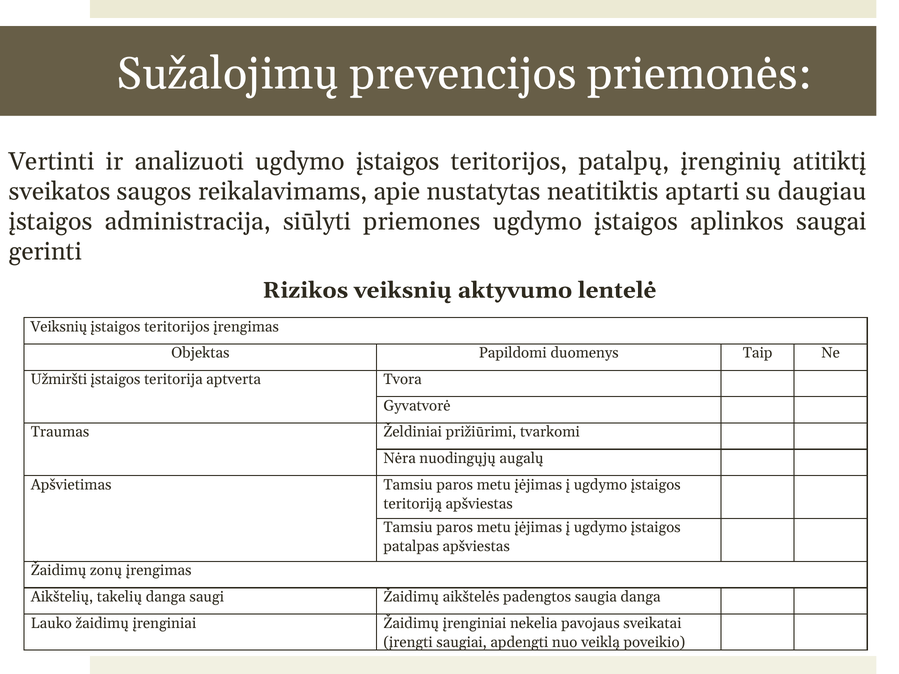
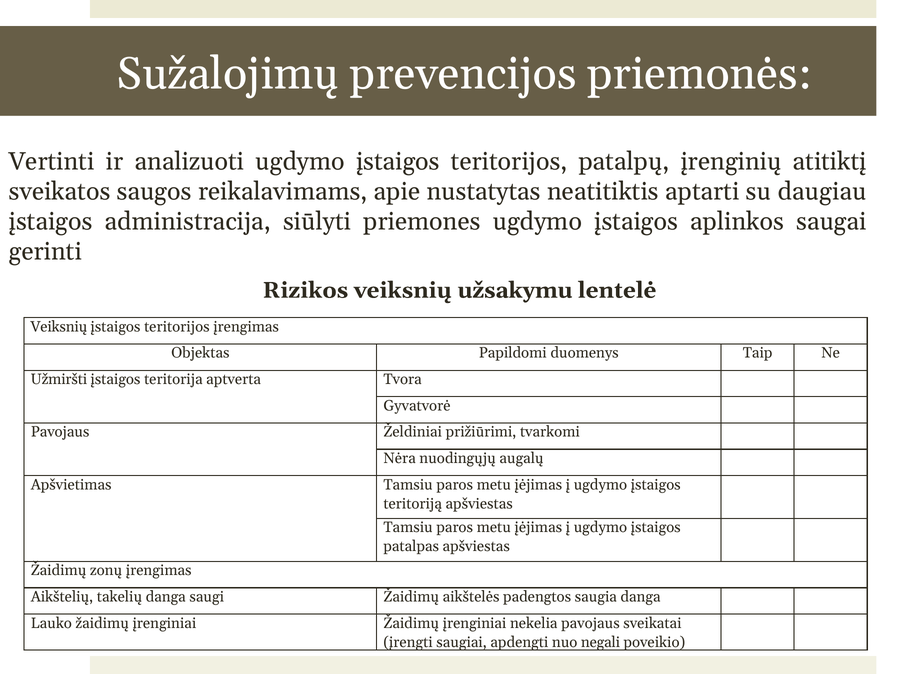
aktyvumo: aktyvumo -> užsakymu
Traumas at (60, 432): Traumas -> Pavojaus
veiklą: veiklą -> negali
